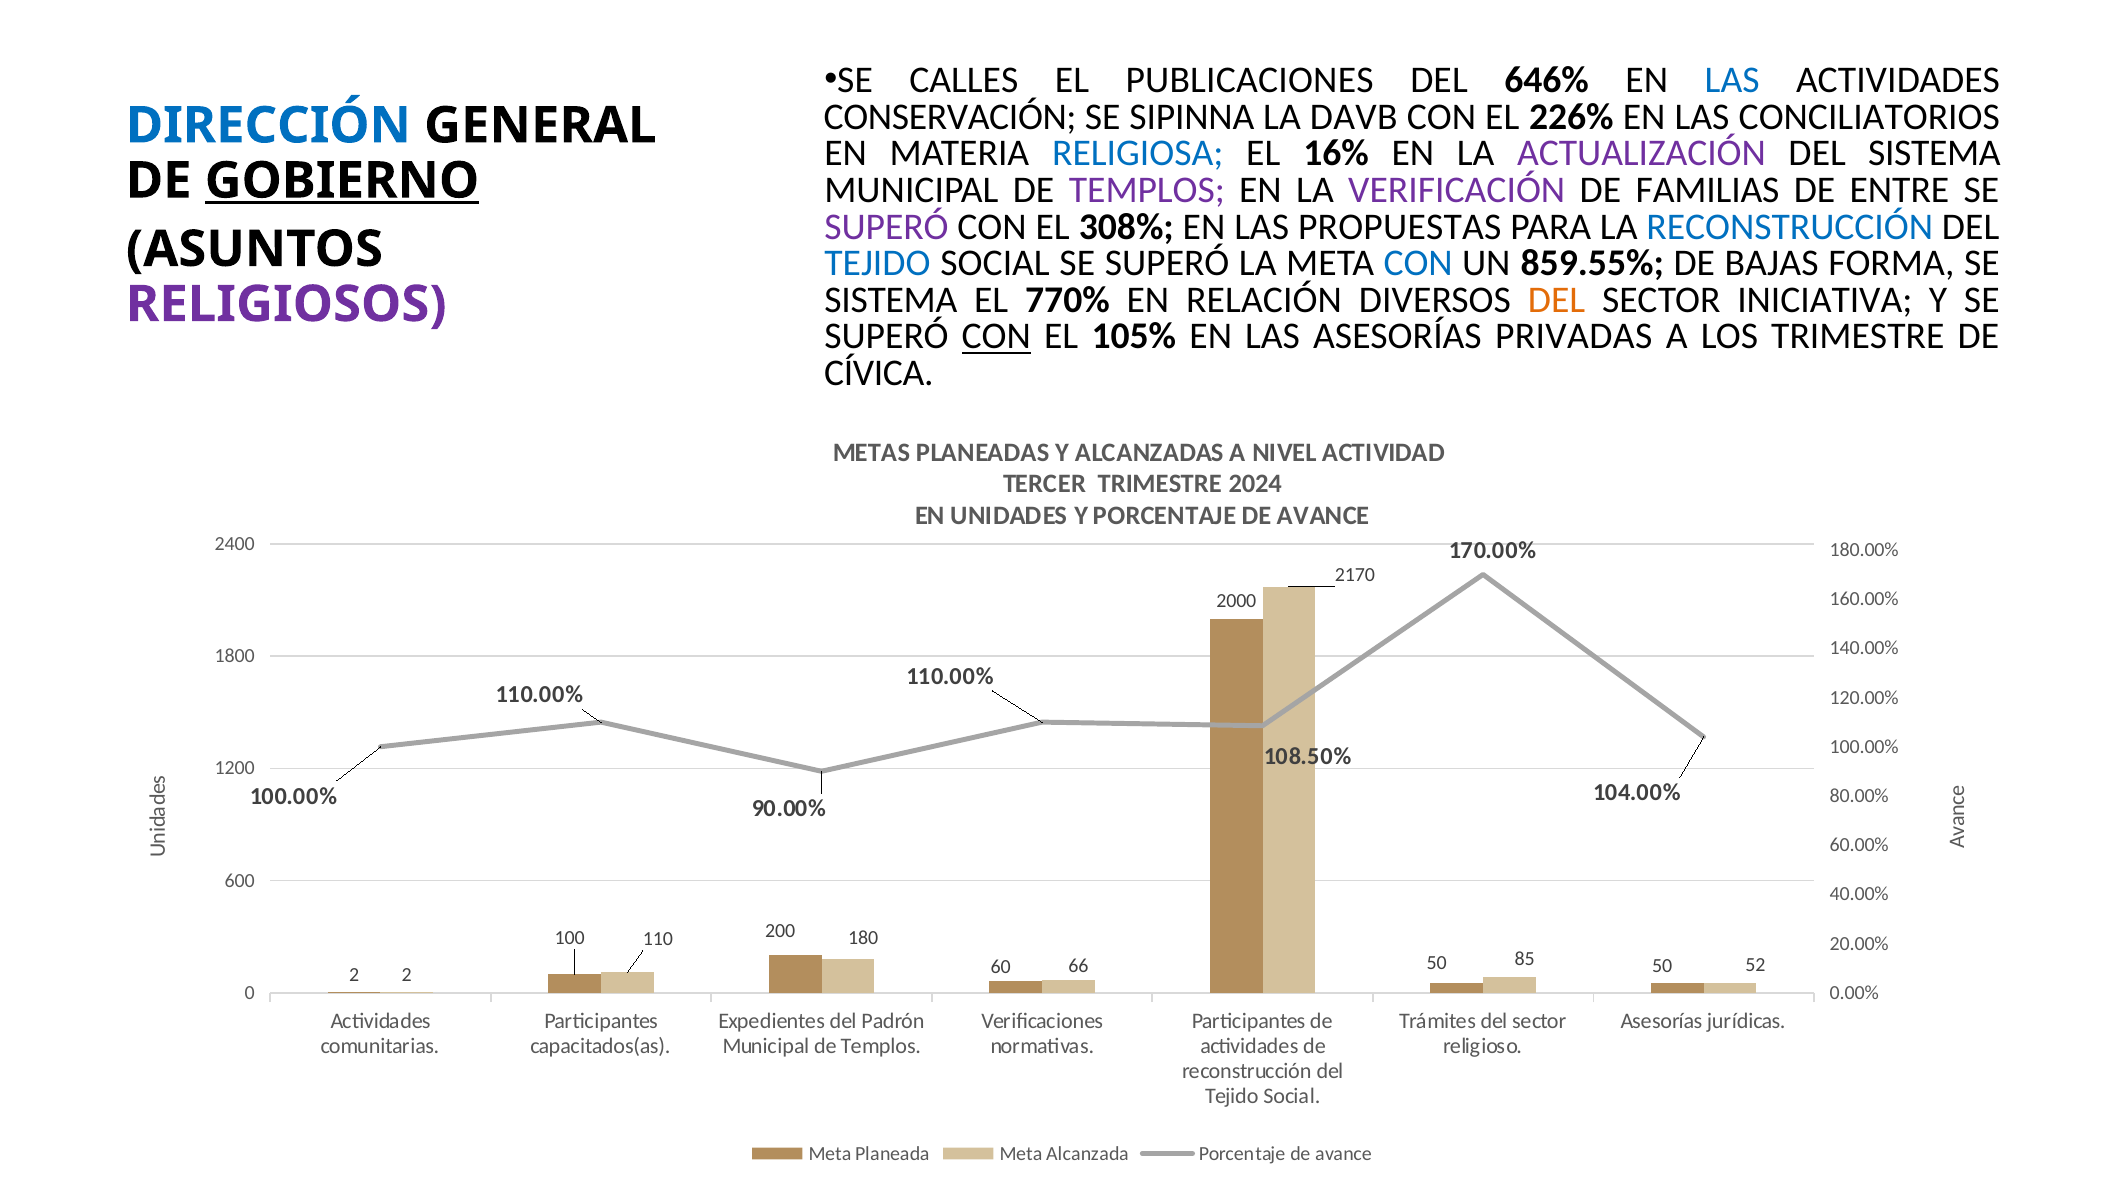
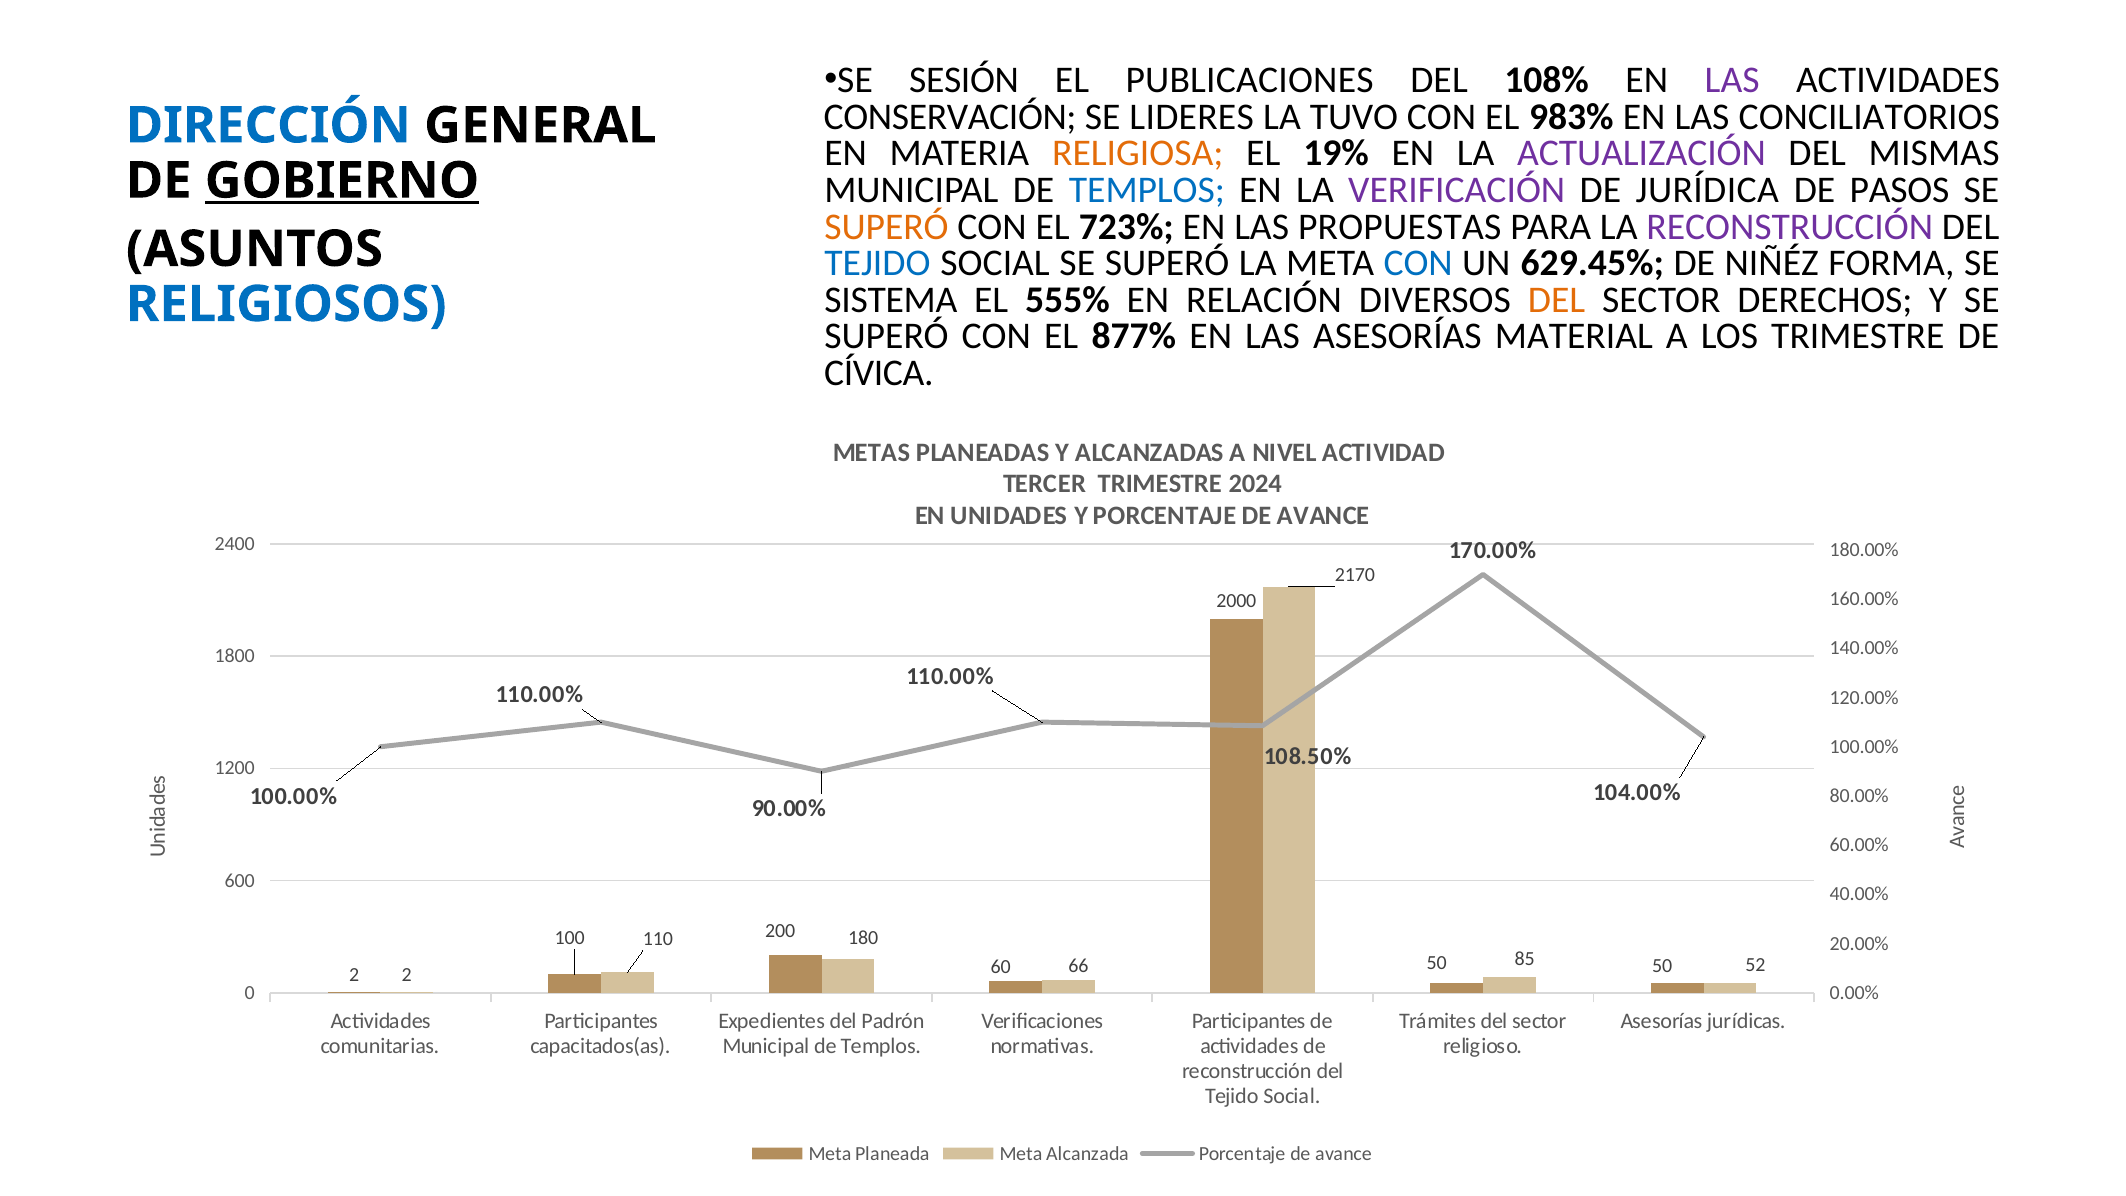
CALLES: CALLES -> SESIÓN
646%: 646% -> 108%
LAS at (1732, 80) colour: blue -> purple
SIPINNA: SIPINNA -> LIDERES
DAVB: DAVB -> TUVO
226%: 226% -> 983%
RELIGIOSA colour: blue -> orange
16%: 16% -> 19%
DEL SISTEMA: SISTEMA -> MISMAS
TEMPLOS at (1147, 190) colour: purple -> blue
FAMILIAS: FAMILIAS -> JURÍDICA
ENTRE: ENTRE -> PASOS
SUPERÓ at (886, 227) colour: purple -> orange
308%: 308% -> 723%
RECONSTRUCCIÓN at (1790, 227) colour: blue -> purple
859.55%: 859.55% -> 629.45%
BAJAS: BAJAS -> NIÑÉZ
770%: 770% -> 555%
INICIATIVA: INICIATIVA -> DERECHOS
RELIGIOSOS colour: purple -> blue
CON at (996, 336) underline: present -> none
105%: 105% -> 877%
PRIVADAS: PRIVADAS -> MATERIAL
